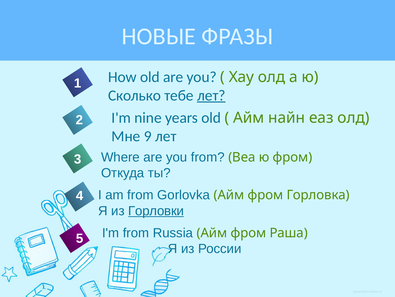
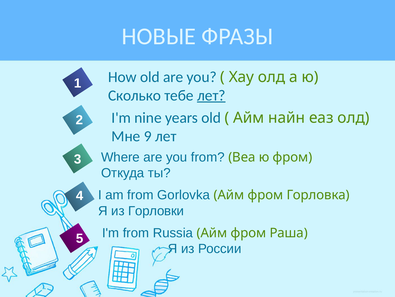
Горловки underline: present -> none
